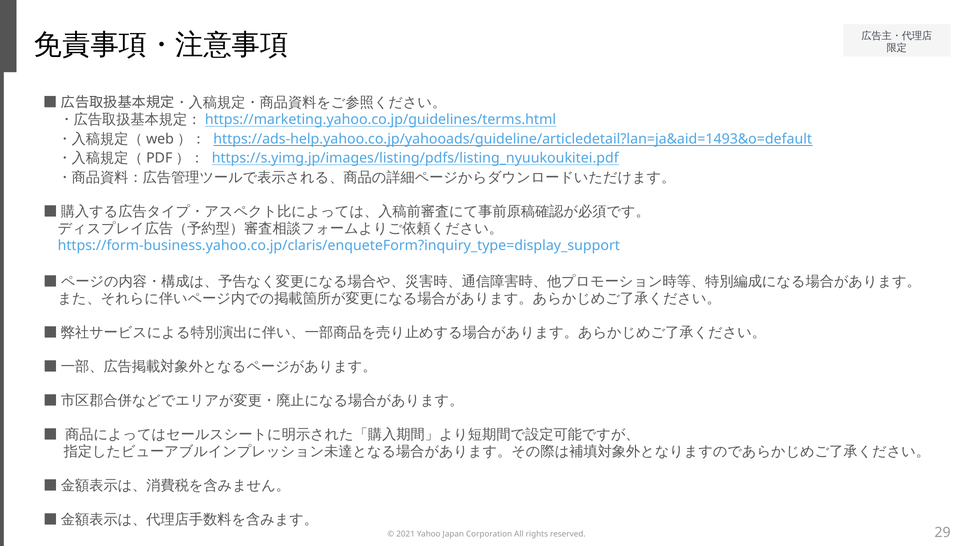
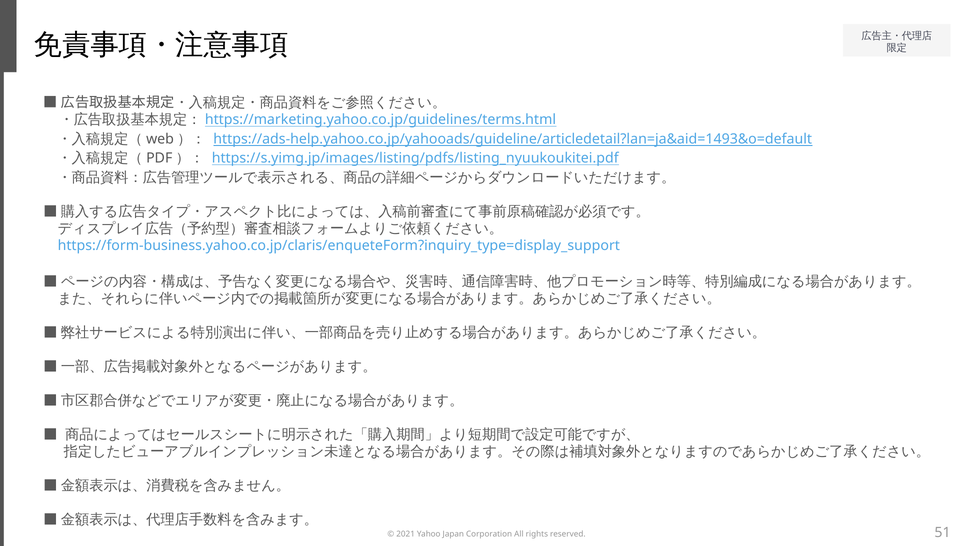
29: 29 -> 51
